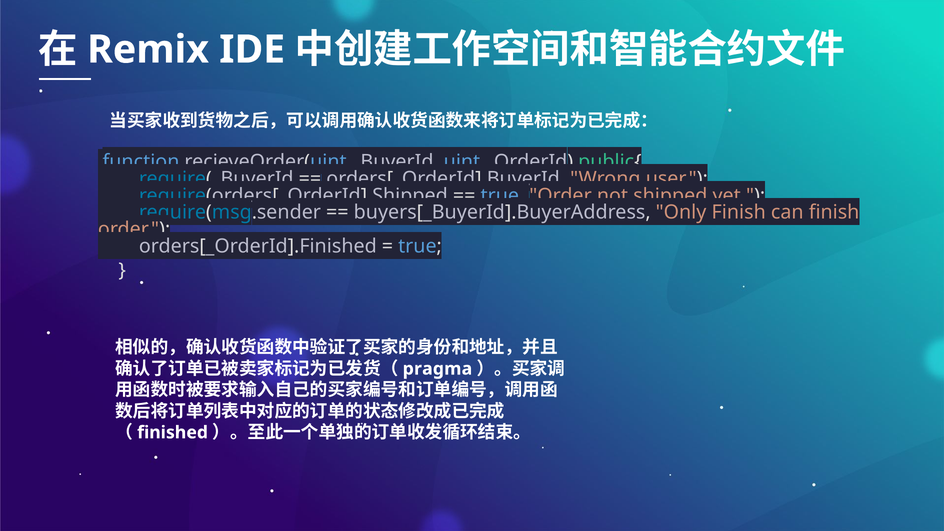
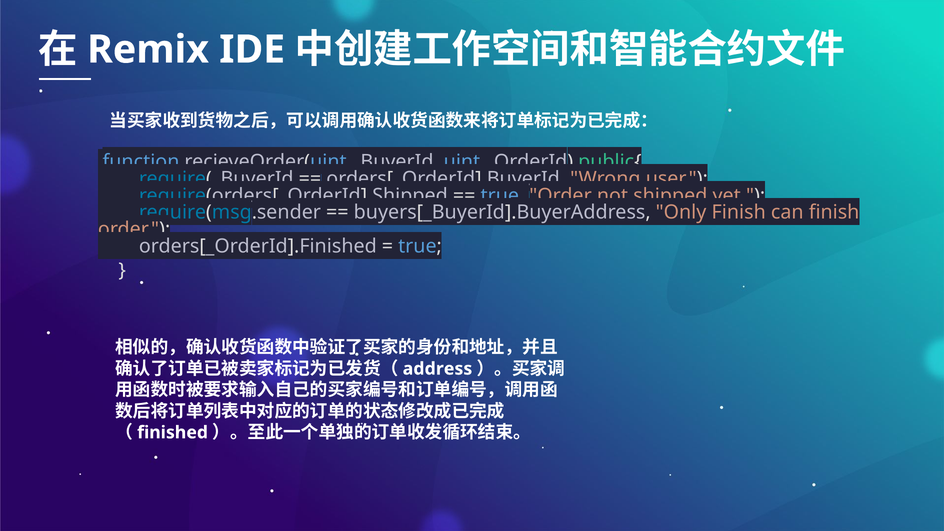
pragma: pragma -> address
